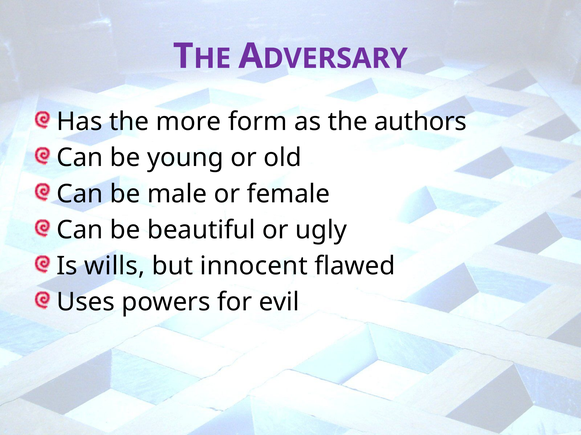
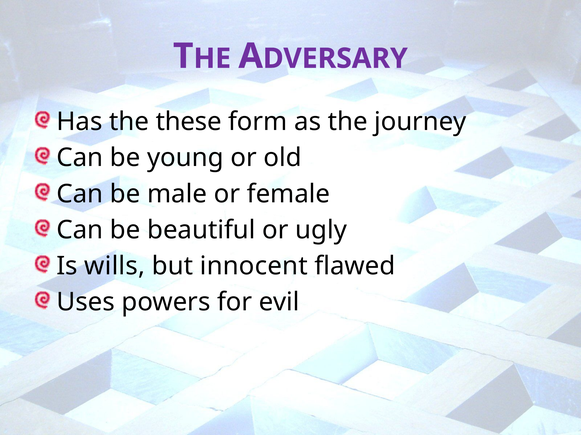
more: more -> these
authors: authors -> journey
